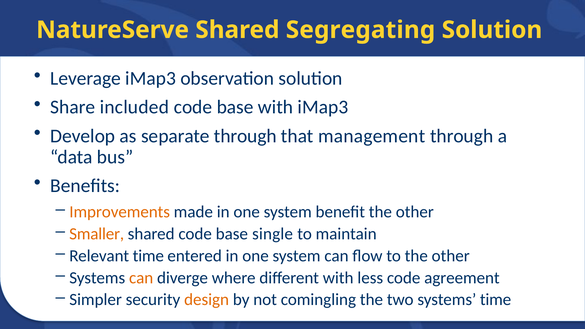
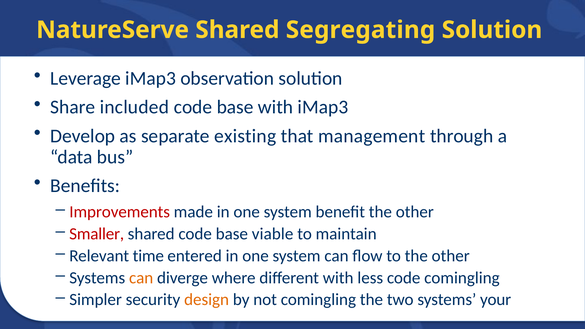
separate through: through -> existing
Improvements colour: orange -> red
Smaller colour: orange -> red
single: single -> viable
code agreement: agreement -> comingling
systems time: time -> your
